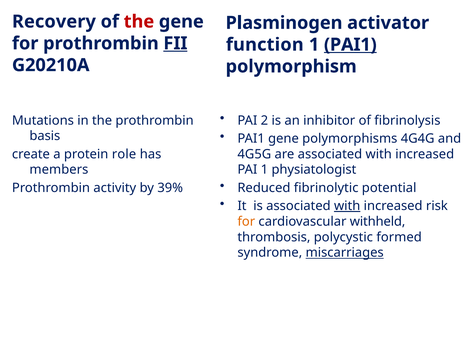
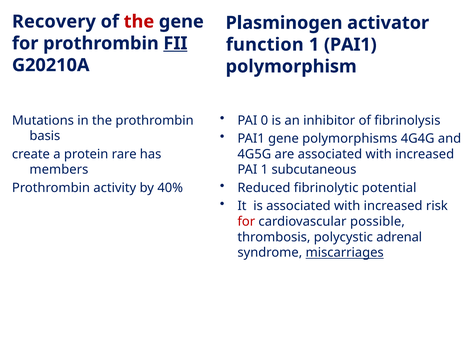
PAI1 at (350, 45) underline: present -> none
2: 2 -> 0
role: role -> rare
physiatologist: physiatologist -> subcutaneous
39%: 39% -> 40%
with at (347, 206) underline: present -> none
for at (246, 222) colour: orange -> red
withheld: withheld -> possible
formed: formed -> adrenal
